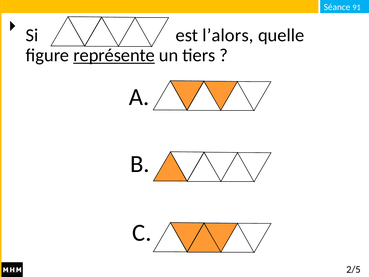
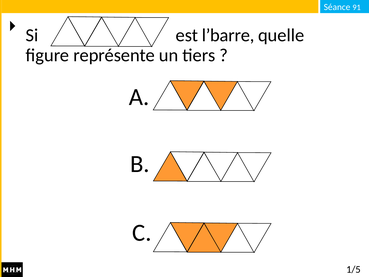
l’alors: l’alors -> l’barre
représente underline: present -> none
2/5: 2/5 -> 1/5
